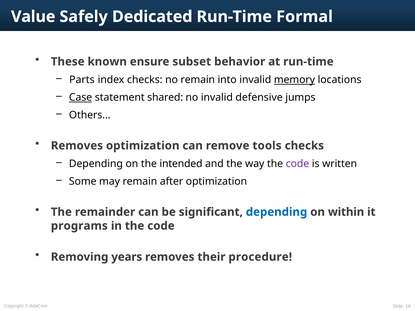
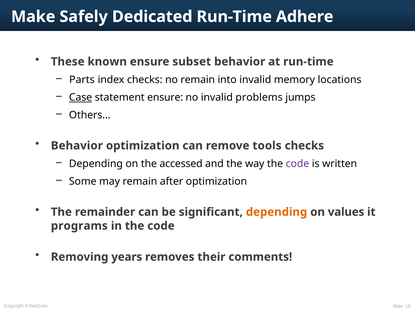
Value: Value -> Make
Formal: Formal -> Adhere
memory underline: present -> none
statement shared: shared -> ensure
defensive: defensive -> problems
Removes at (77, 146): Removes -> Behavior
intended: intended -> accessed
depending at (277, 212) colour: blue -> orange
within: within -> values
procedure: procedure -> comments
